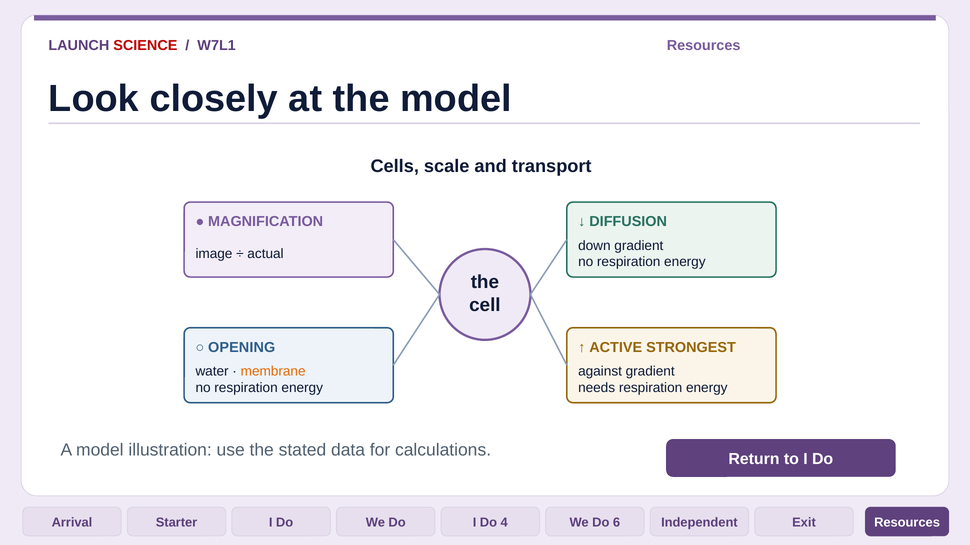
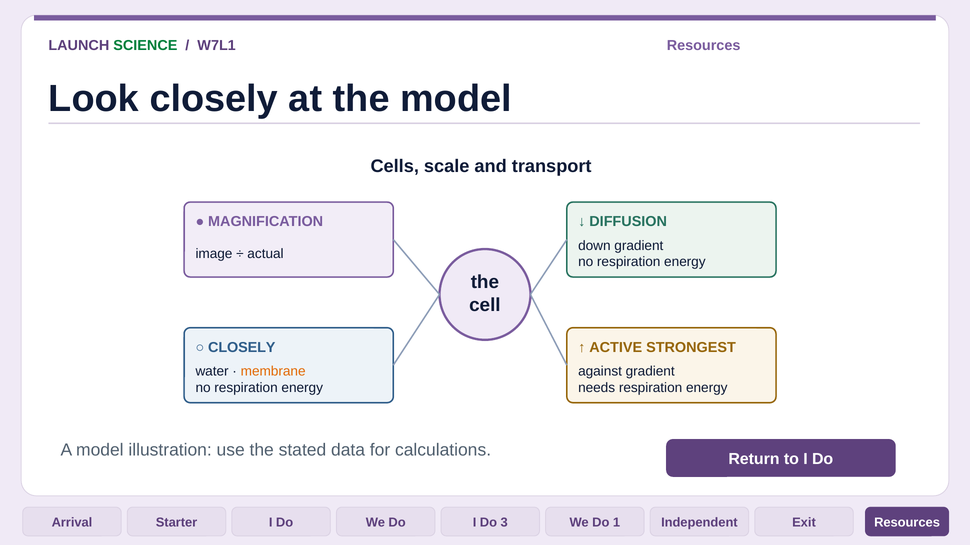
SCIENCE colour: red -> green
OPENING at (242, 348): OPENING -> CLOSELY
4: 4 -> 3
6: 6 -> 1
